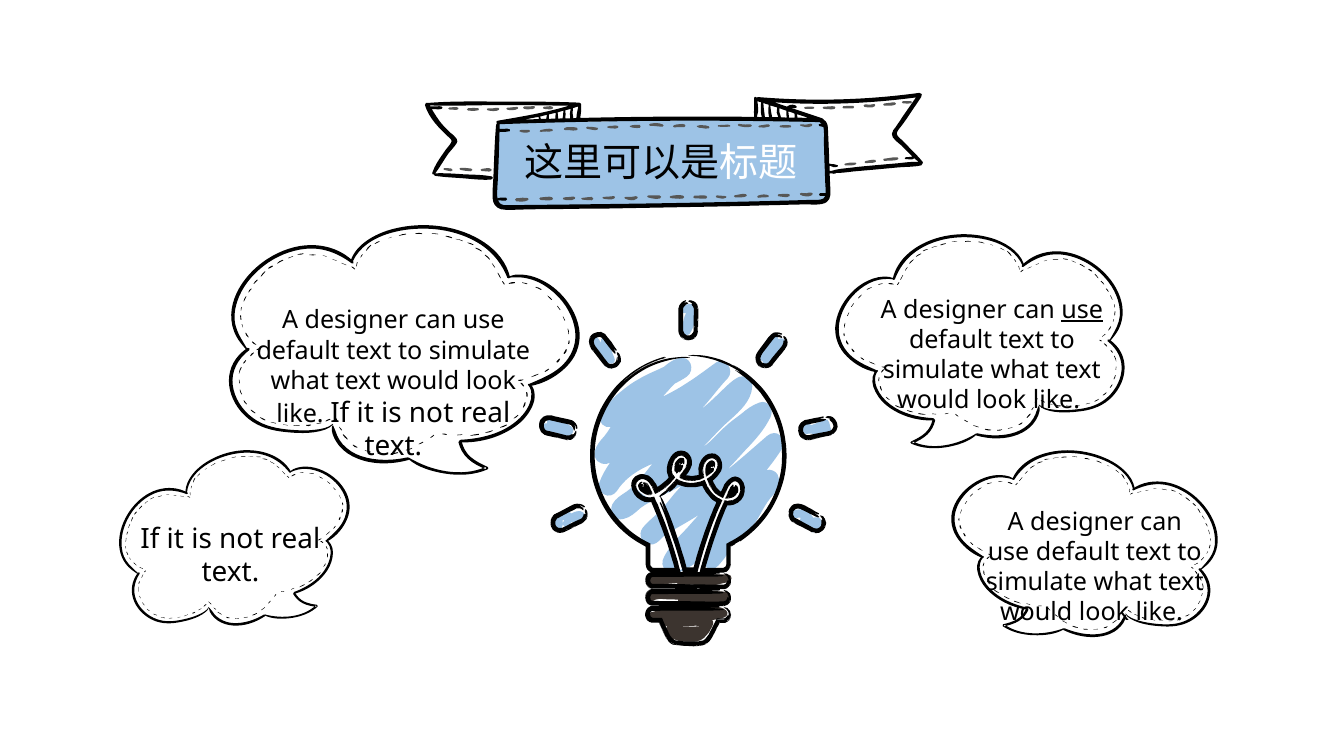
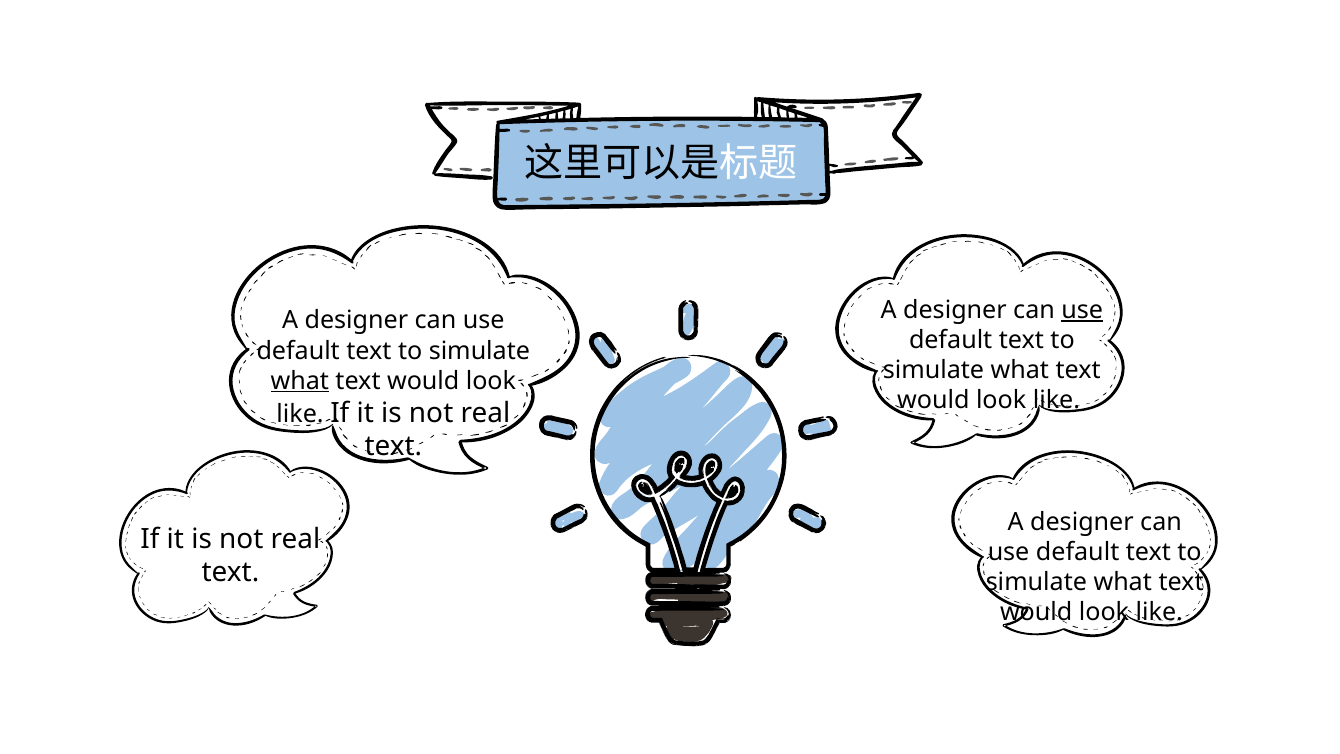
what at (300, 381) underline: none -> present
